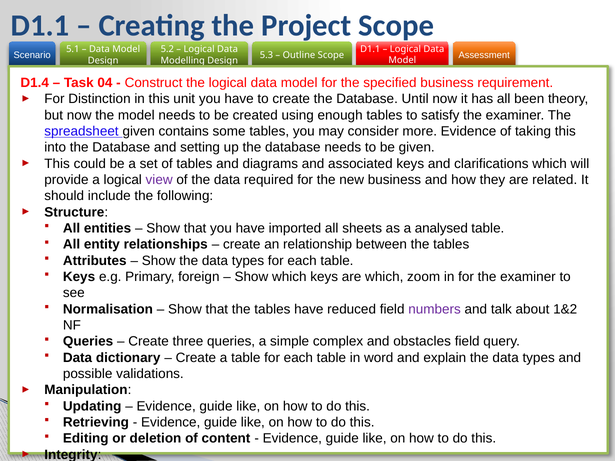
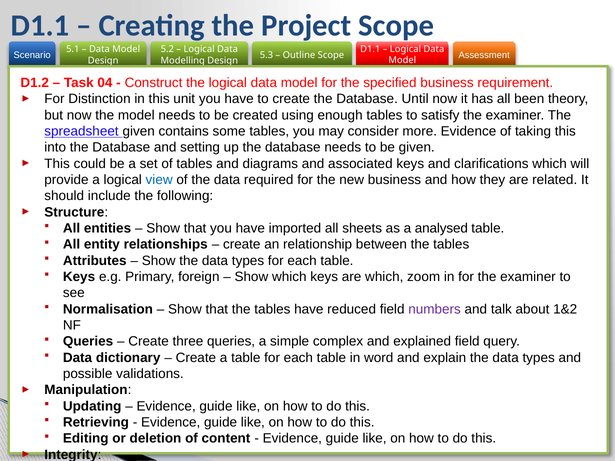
D1.4: D1.4 -> D1.2
view colour: purple -> blue
obstacles: obstacles -> explained
